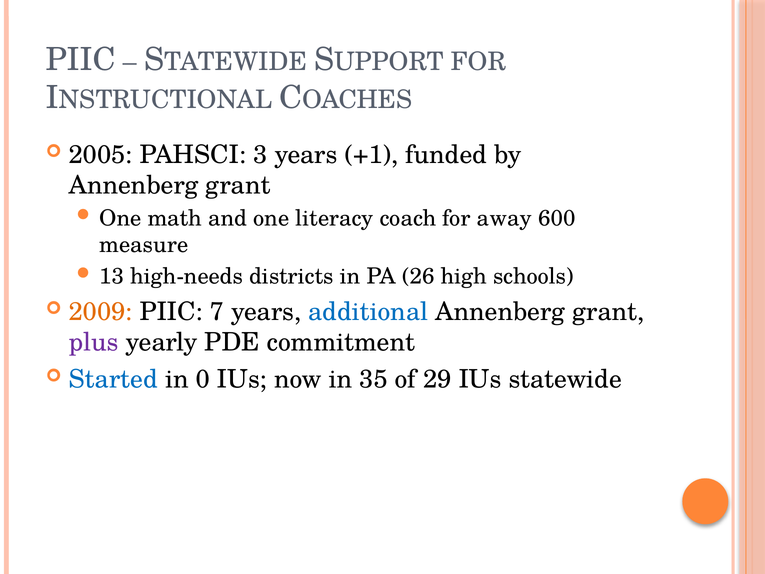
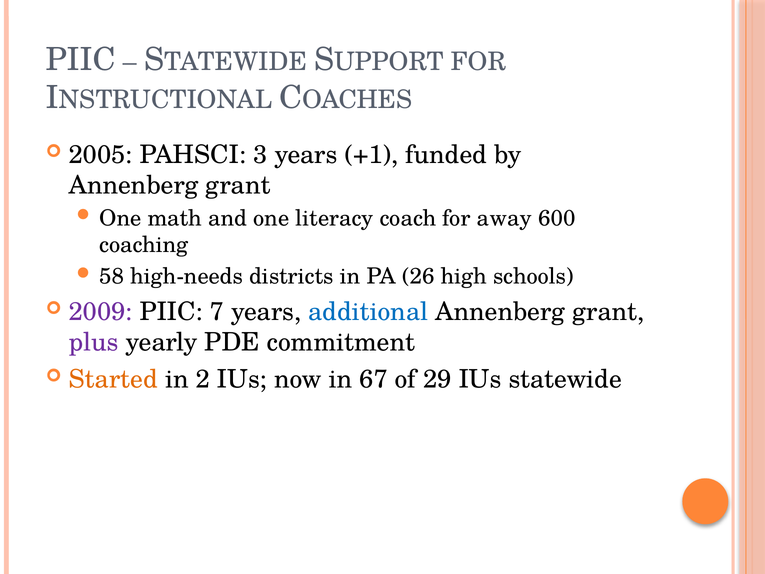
measure: measure -> coaching
13: 13 -> 58
2009 colour: orange -> purple
Started colour: blue -> orange
0: 0 -> 2
35: 35 -> 67
